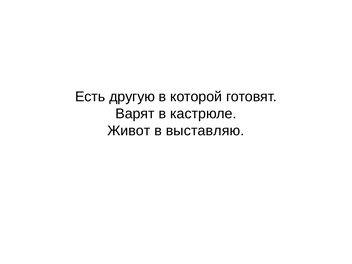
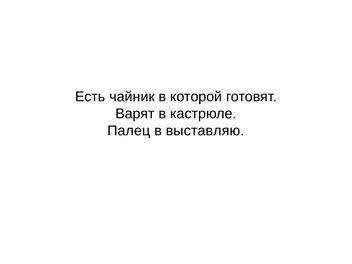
другую: другую -> чайник
Живот: Живот -> Палец
